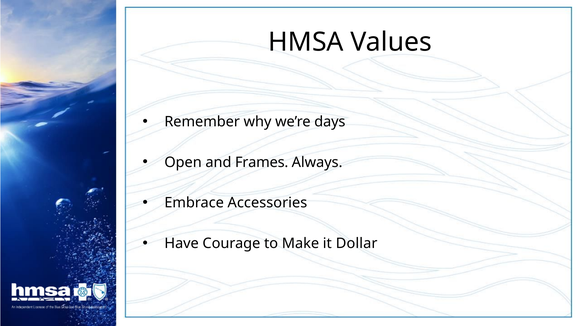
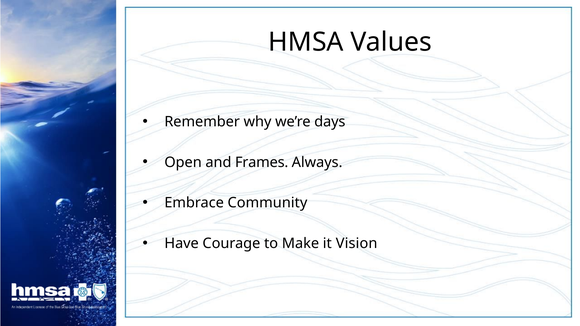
Accessories: Accessories -> Community
Dollar: Dollar -> Vision
